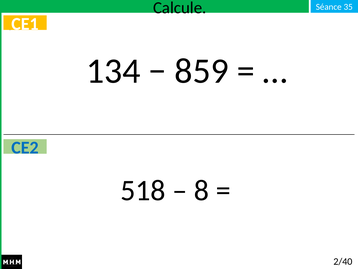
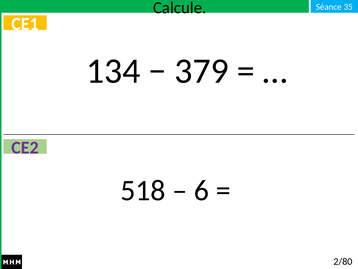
859: 859 -> 379
CE2 colour: blue -> purple
8: 8 -> 6
2/40: 2/40 -> 2/80
